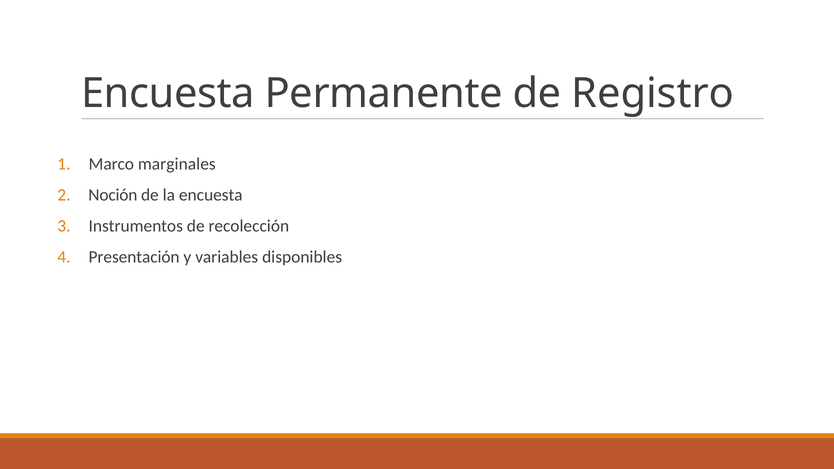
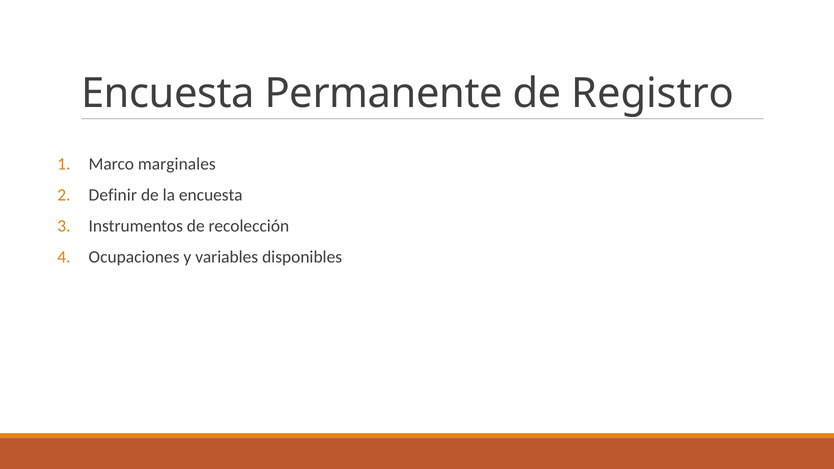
Noción: Noción -> Definir
Presentación: Presentación -> Ocupaciones
